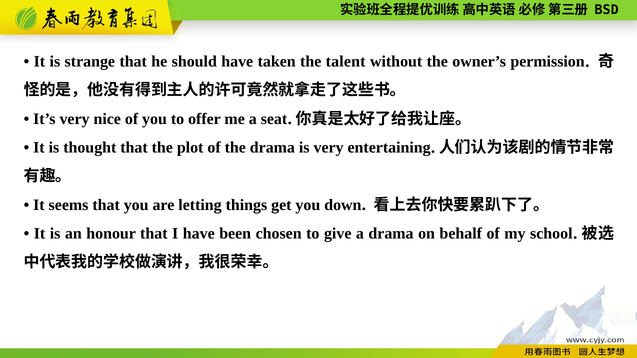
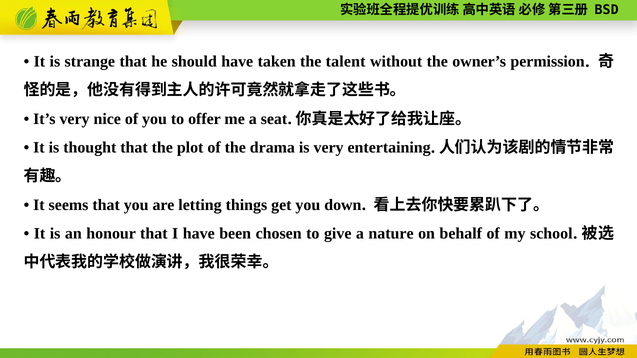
a drama: drama -> nature
